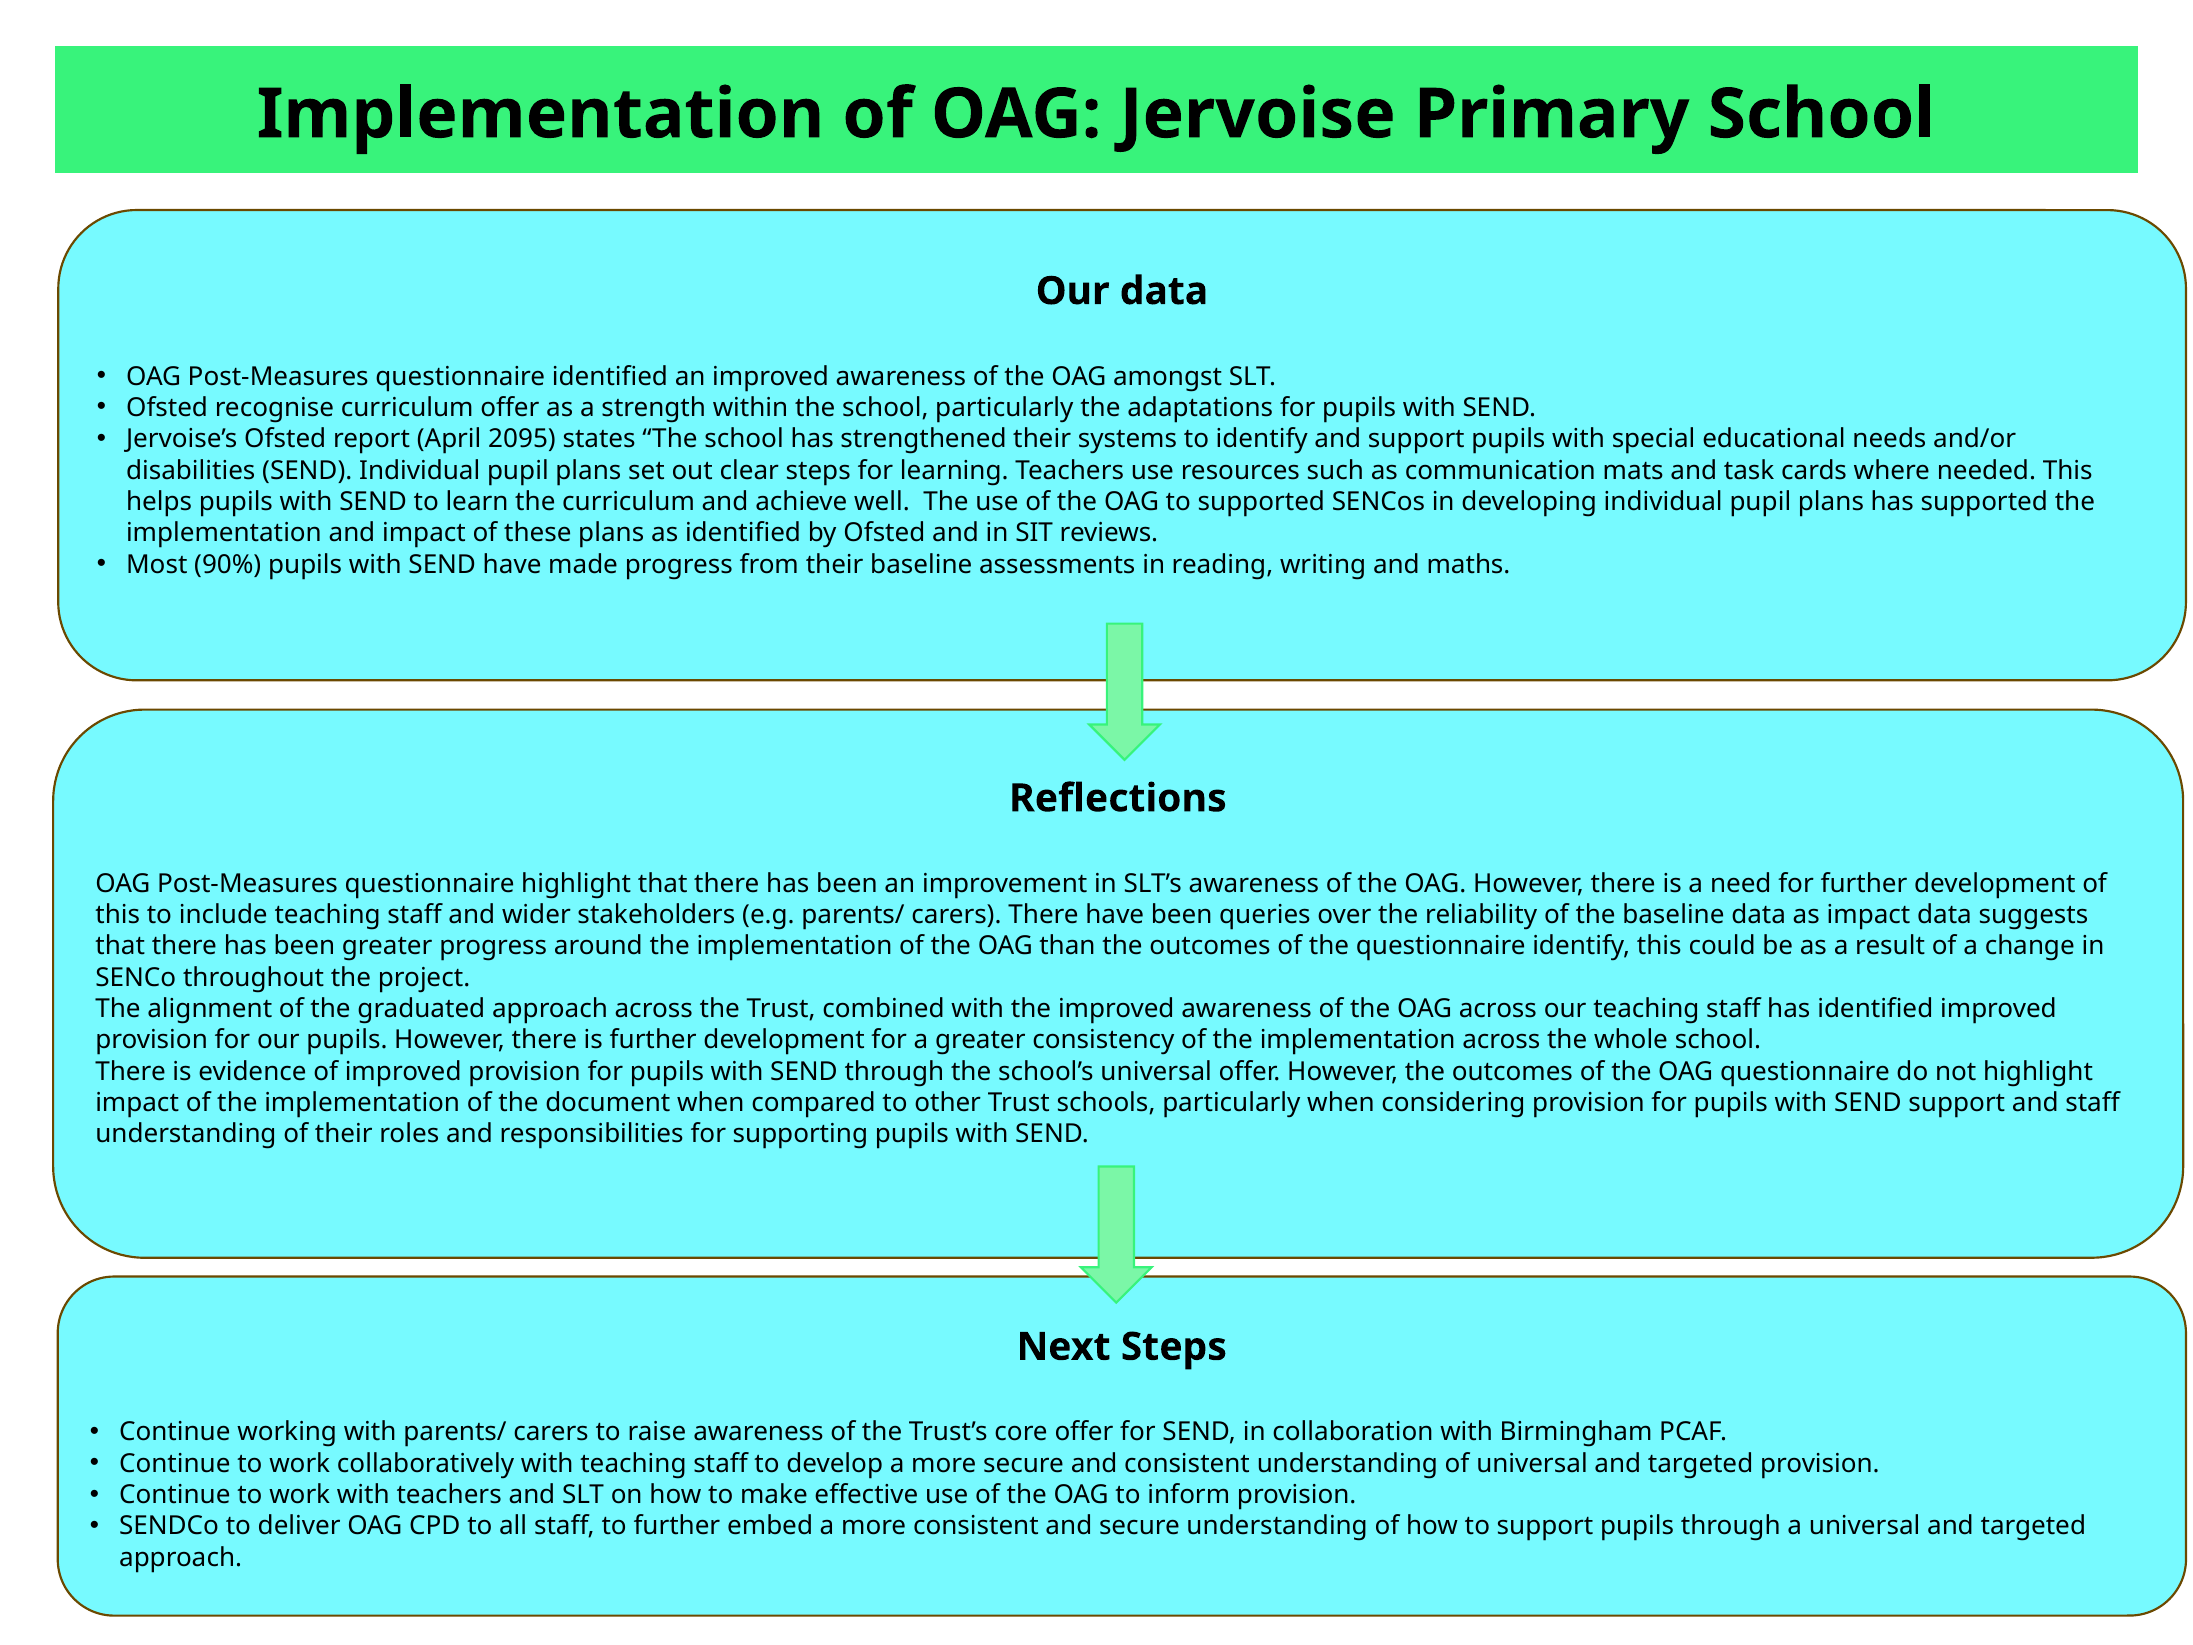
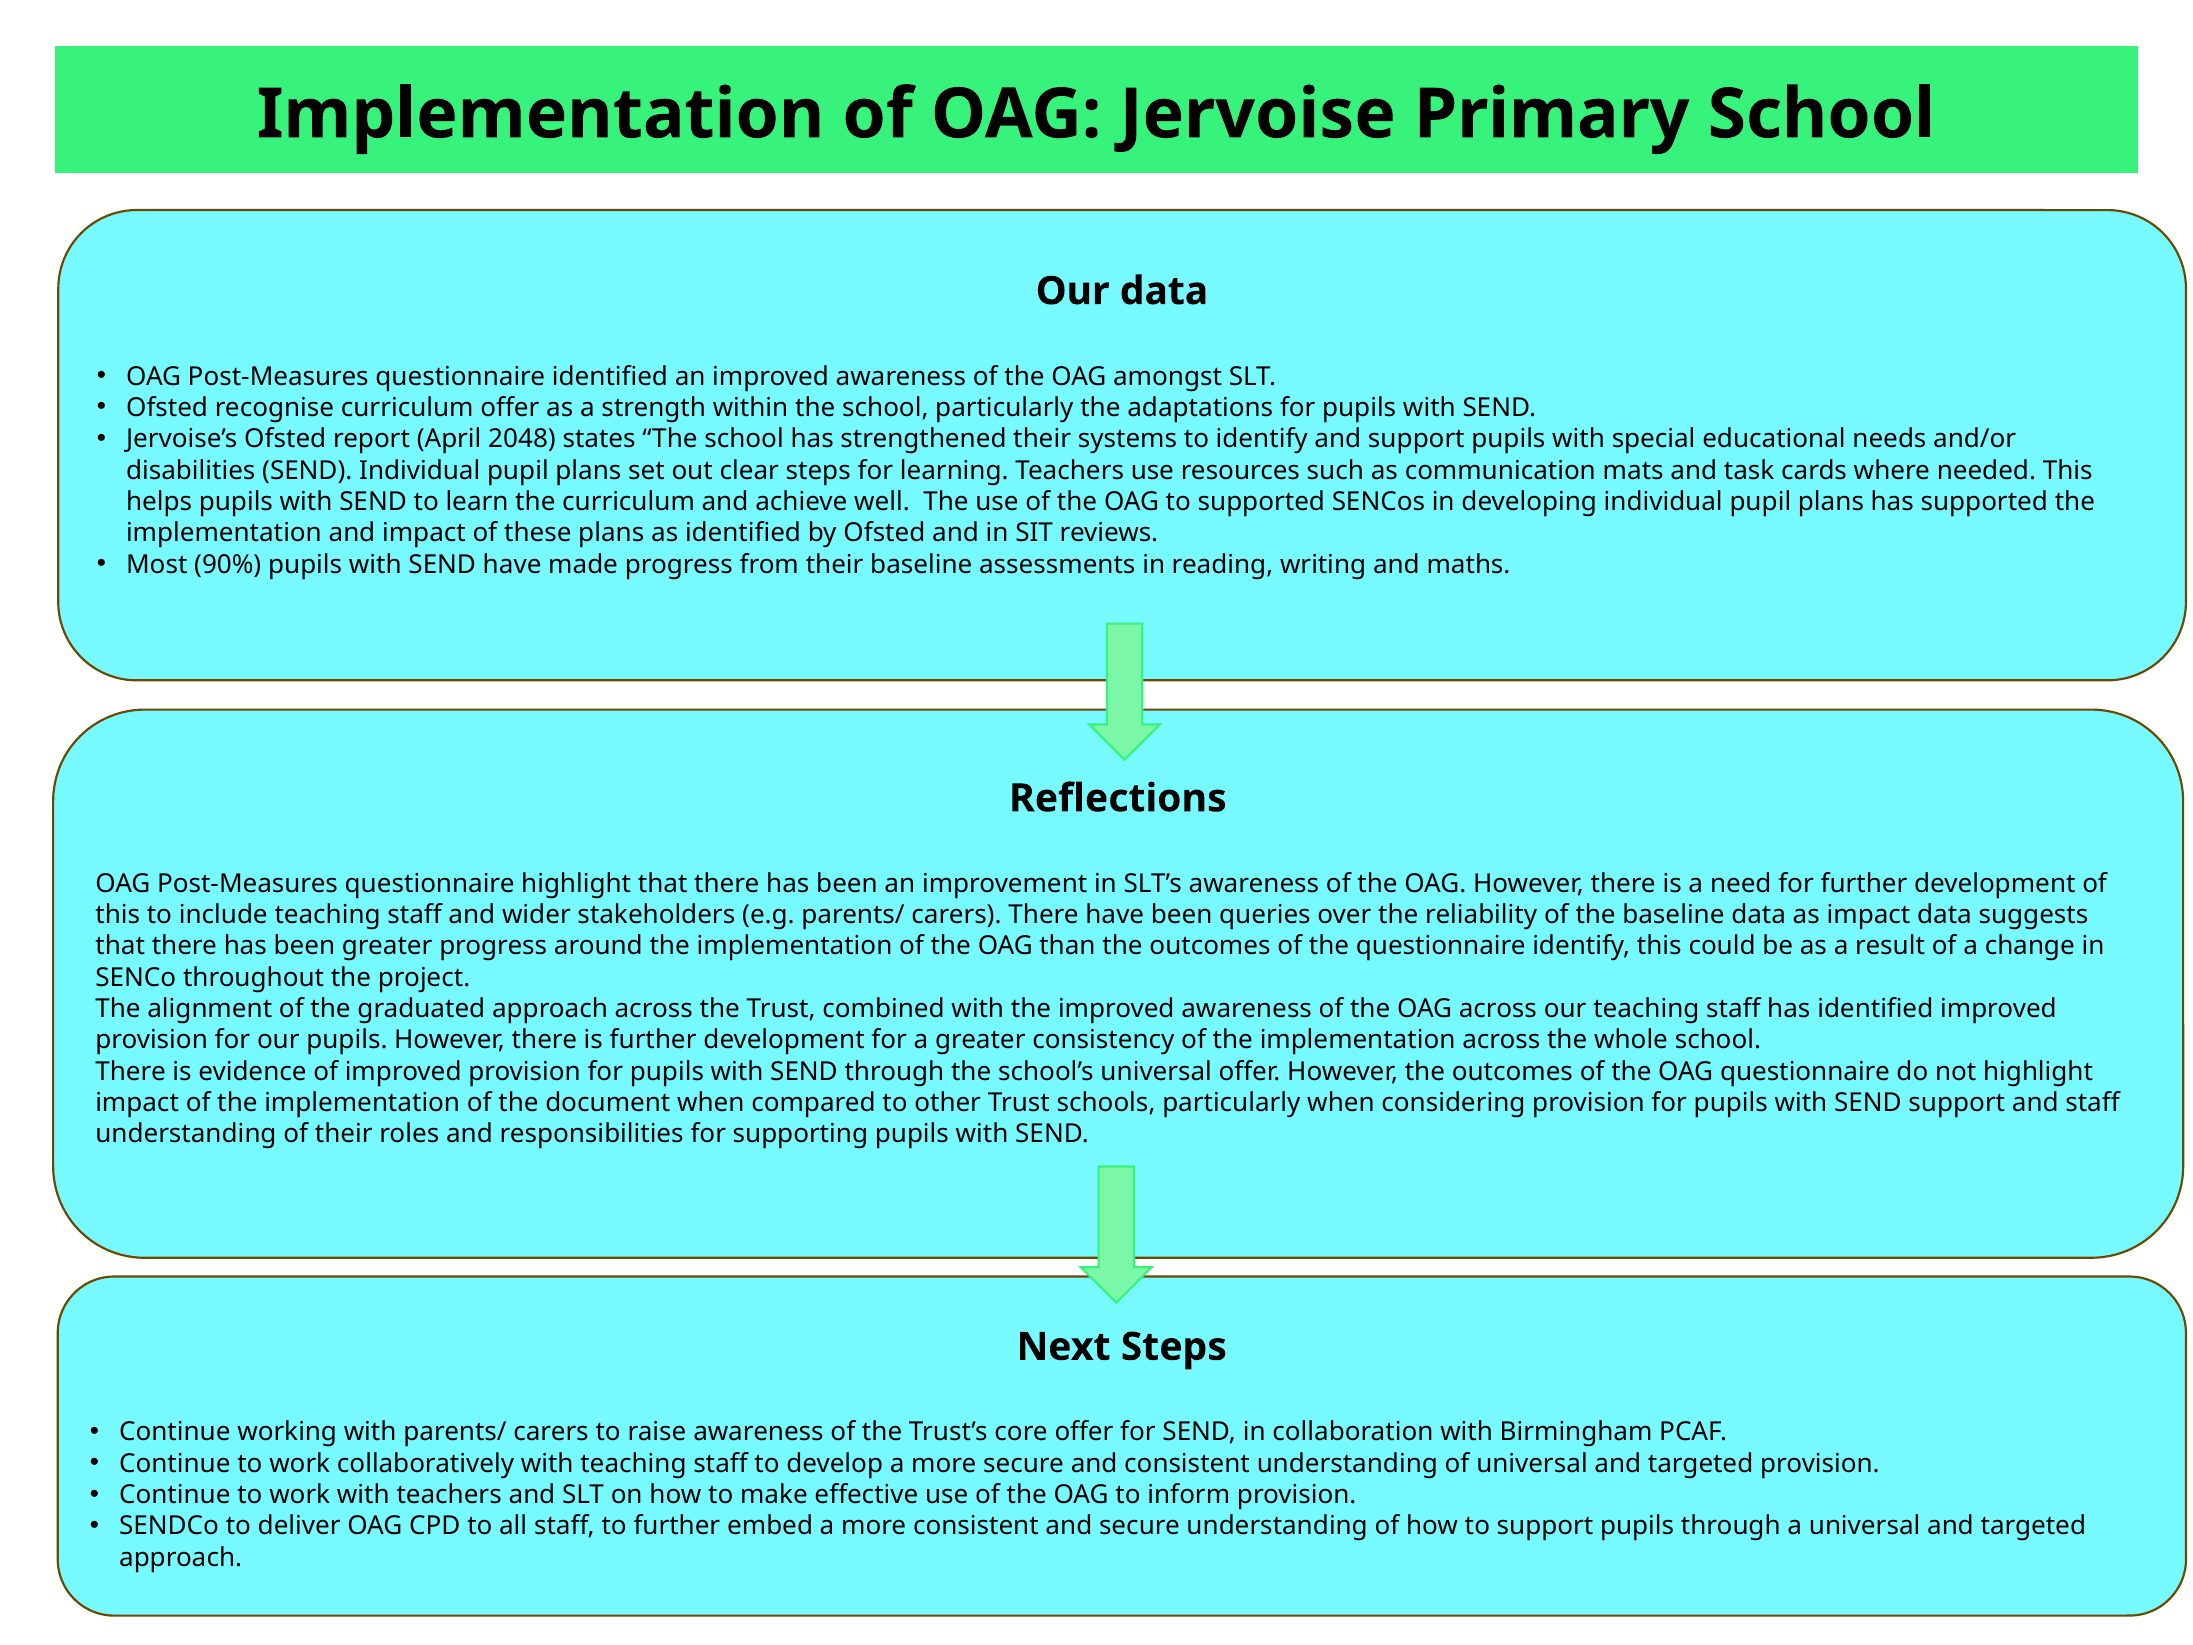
2095: 2095 -> 2048
